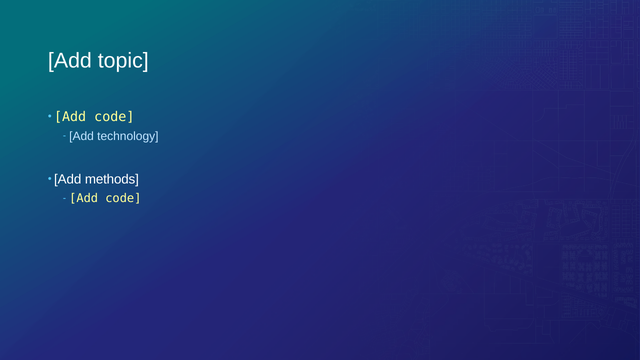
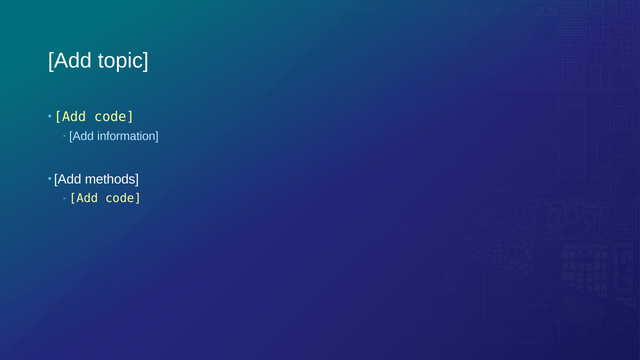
technology: technology -> information
